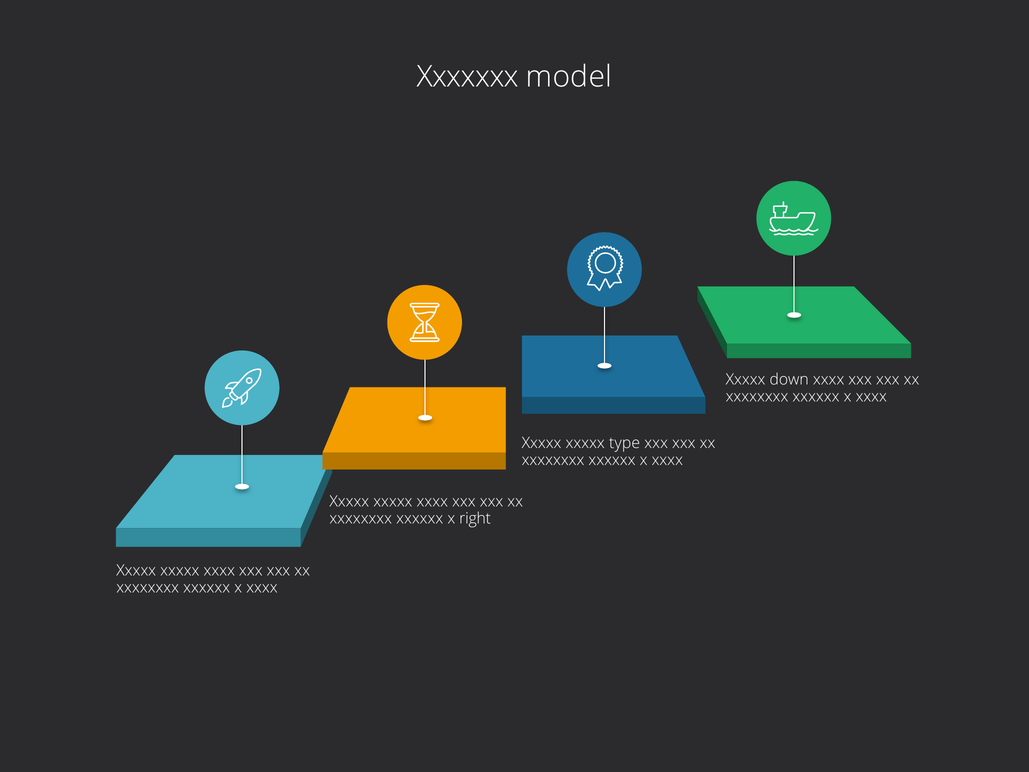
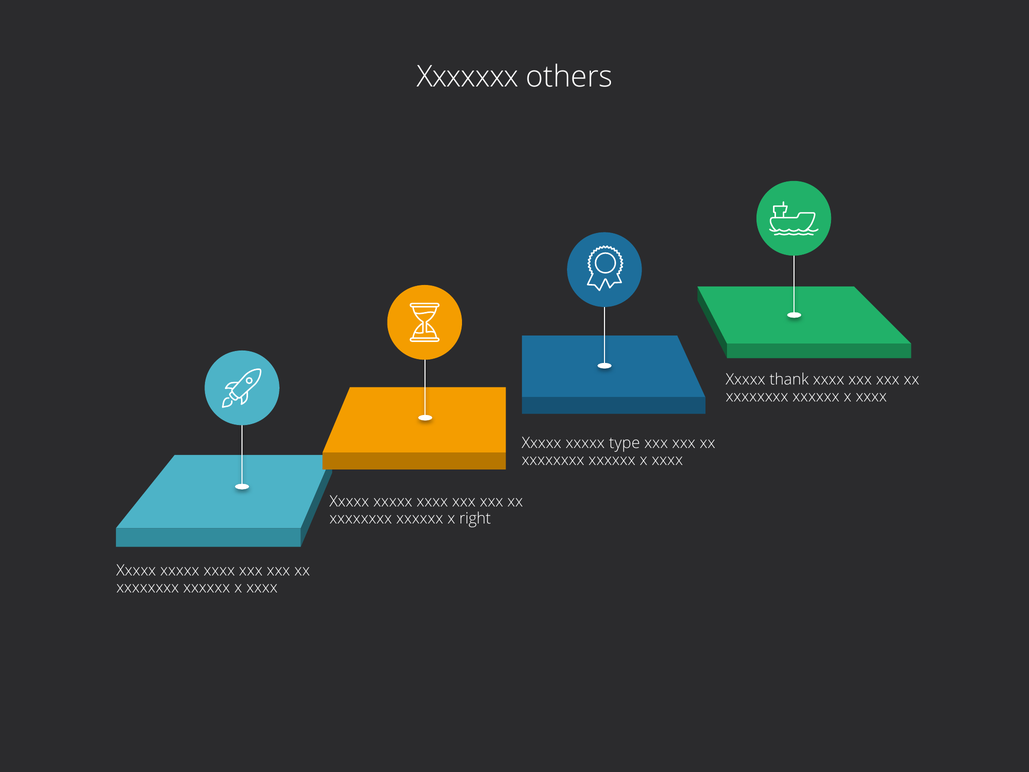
model: model -> others
down: down -> thank
